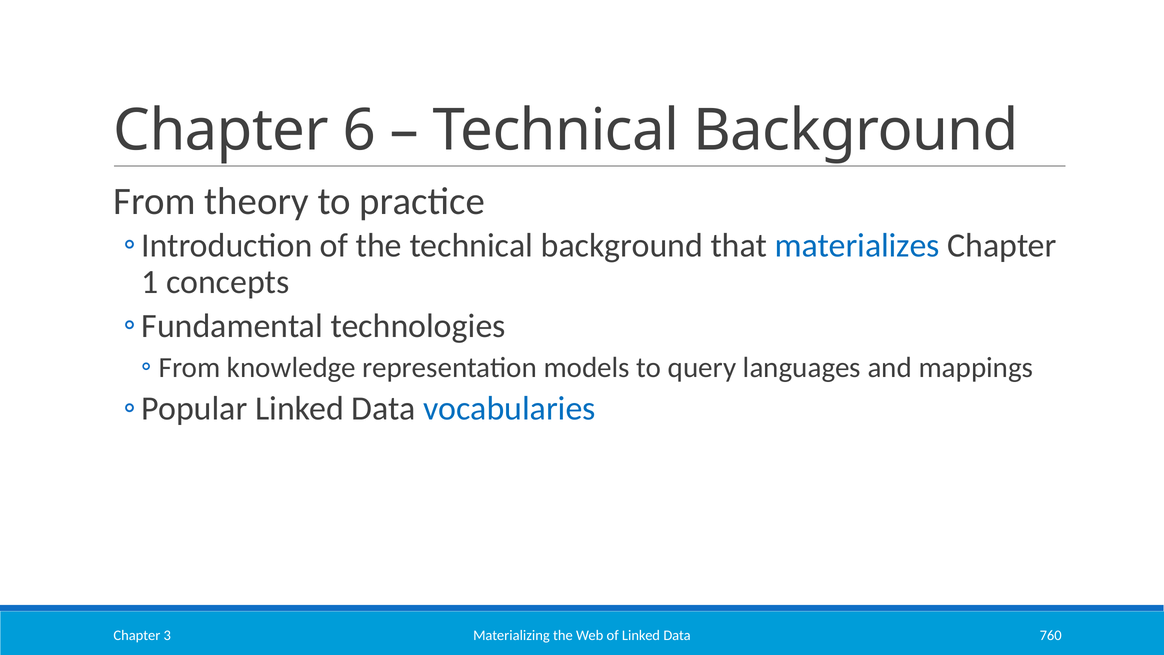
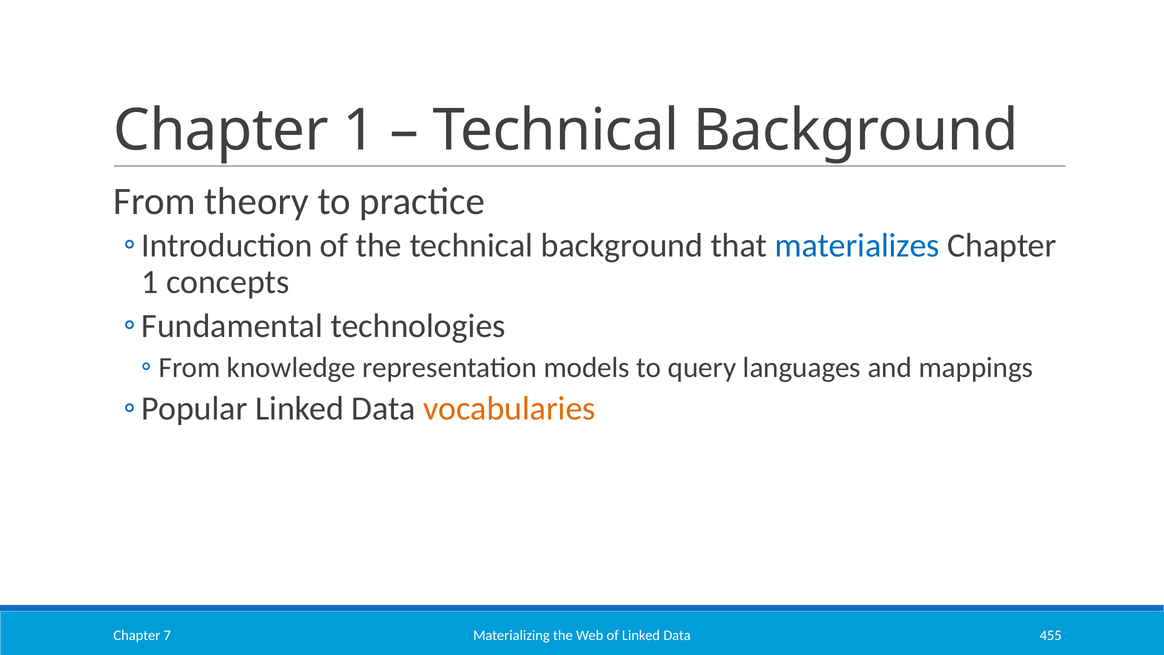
6 at (359, 130): 6 -> 1
vocabularies colour: blue -> orange
760: 760 -> 455
3: 3 -> 7
